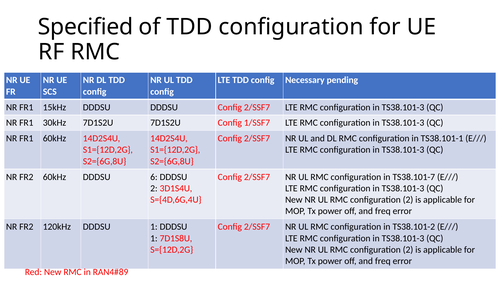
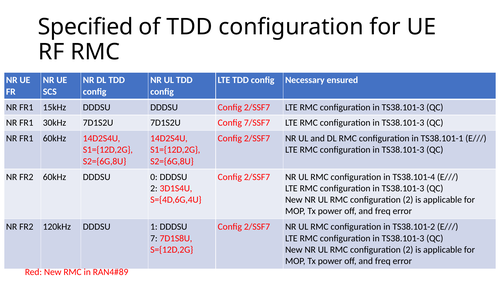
pending: pending -> ensured
1/SSF7: 1/SSF7 -> 7/SSF7
6: 6 -> 0
TS38.101-7: TS38.101-7 -> TS38.101-4
1 at (154, 238): 1 -> 7
